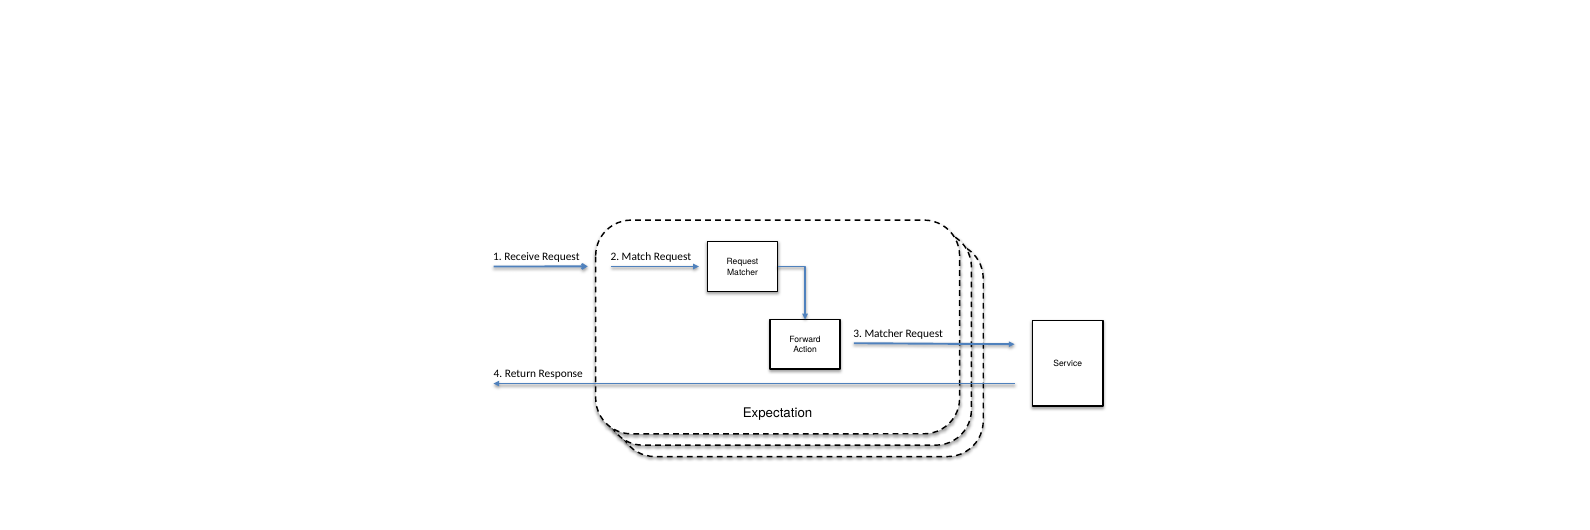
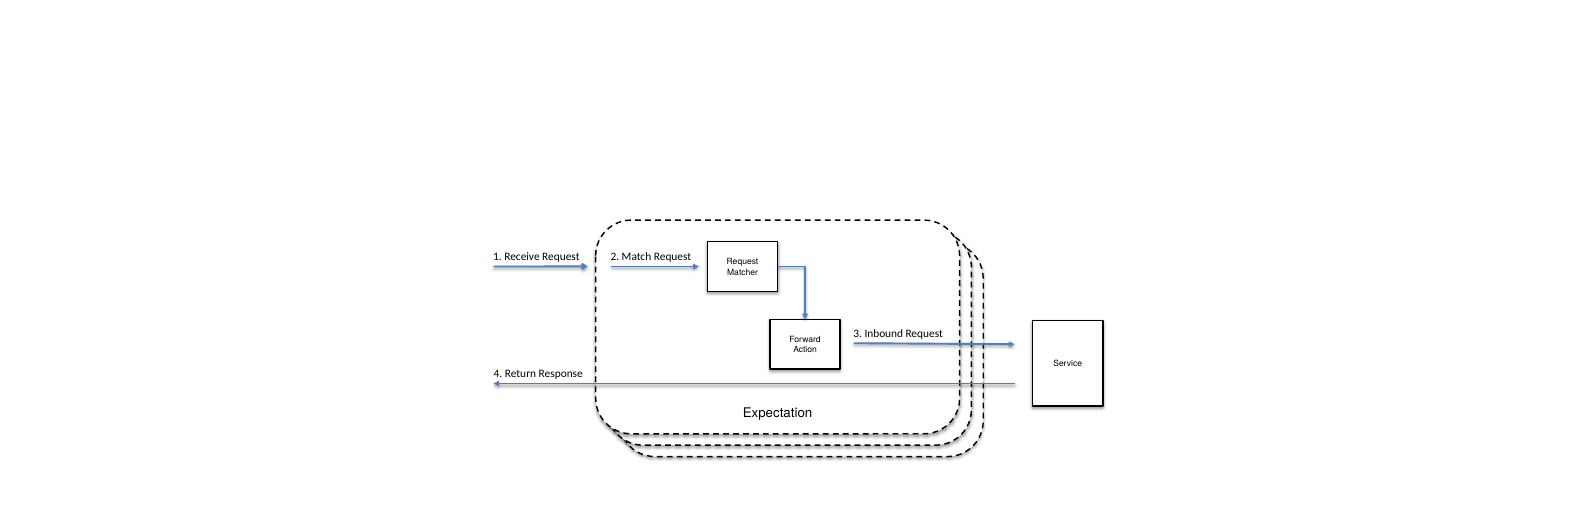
3 Matcher: Matcher -> Inbound
